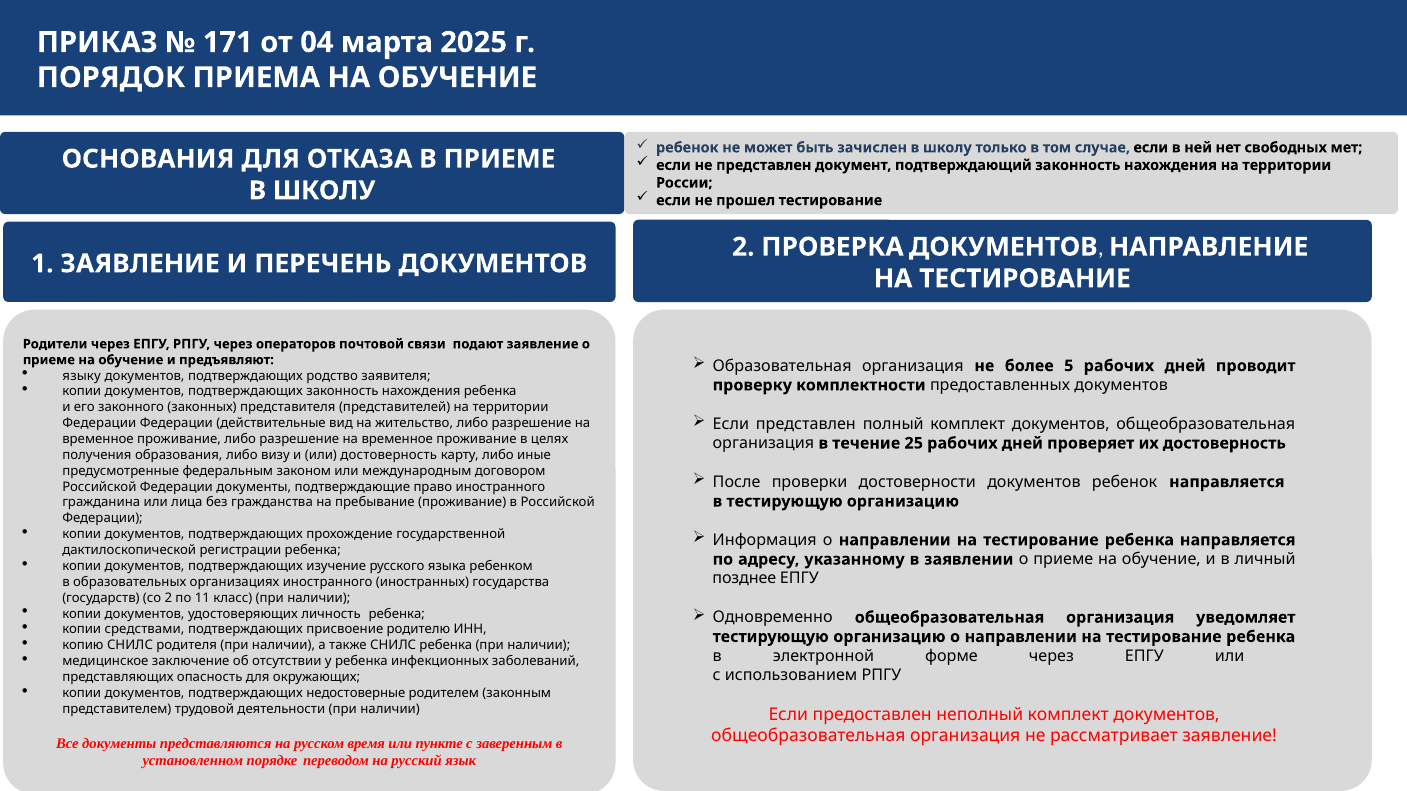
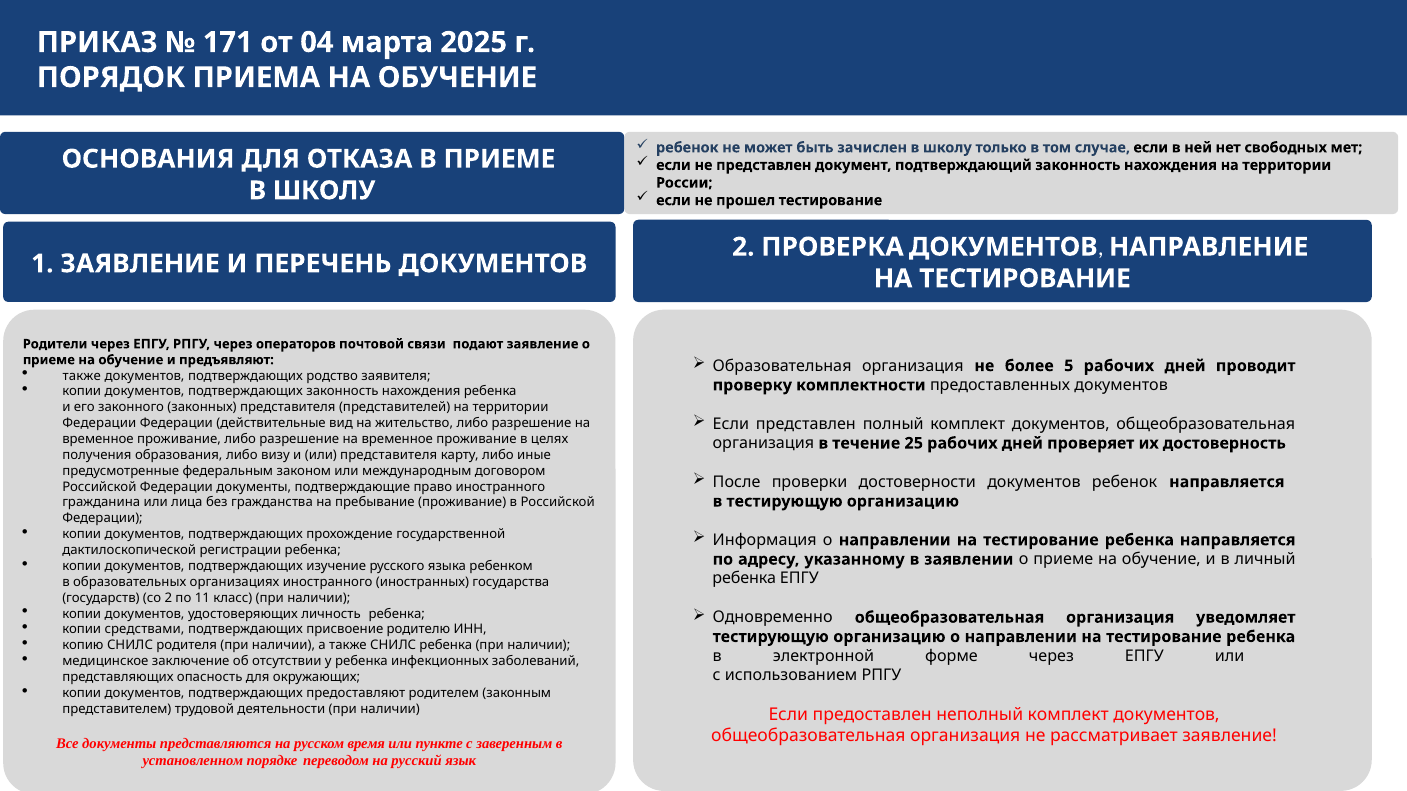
языку at (82, 376): языку -> также
или достоверность: достоверность -> представителя
позднее at (744, 579): позднее -> ребенка
недостоверные: недостоверные -> предоставляют
